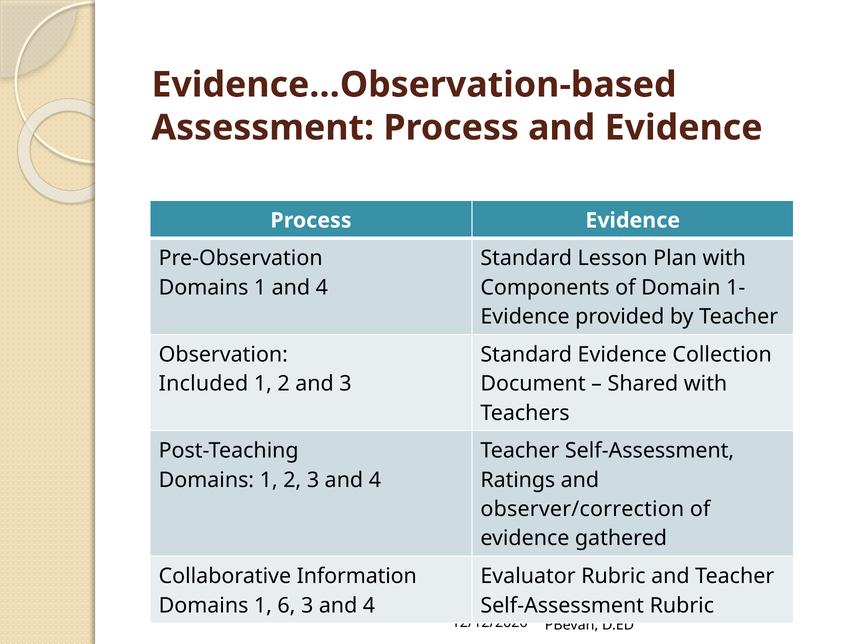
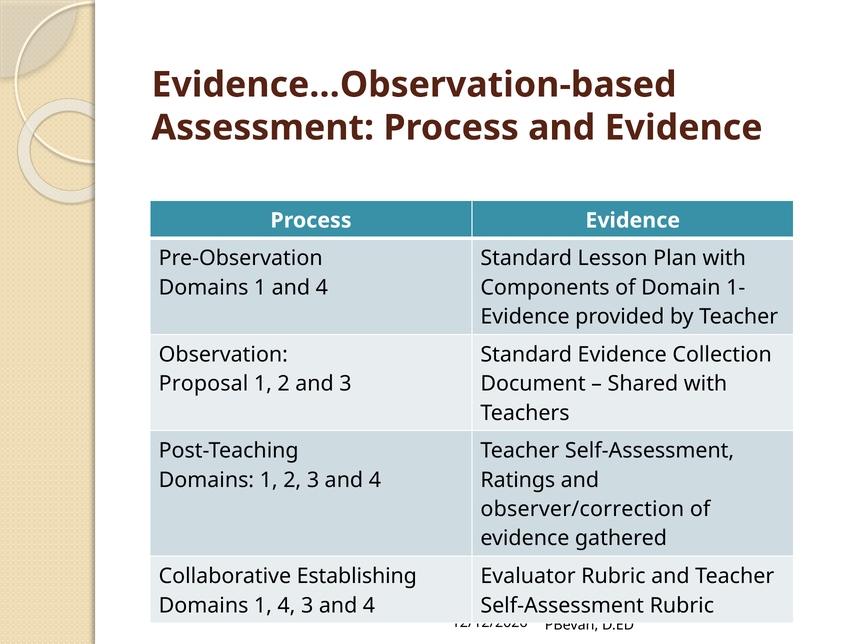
Included: Included -> Proposal
Information: Information -> Establishing
1 6: 6 -> 4
